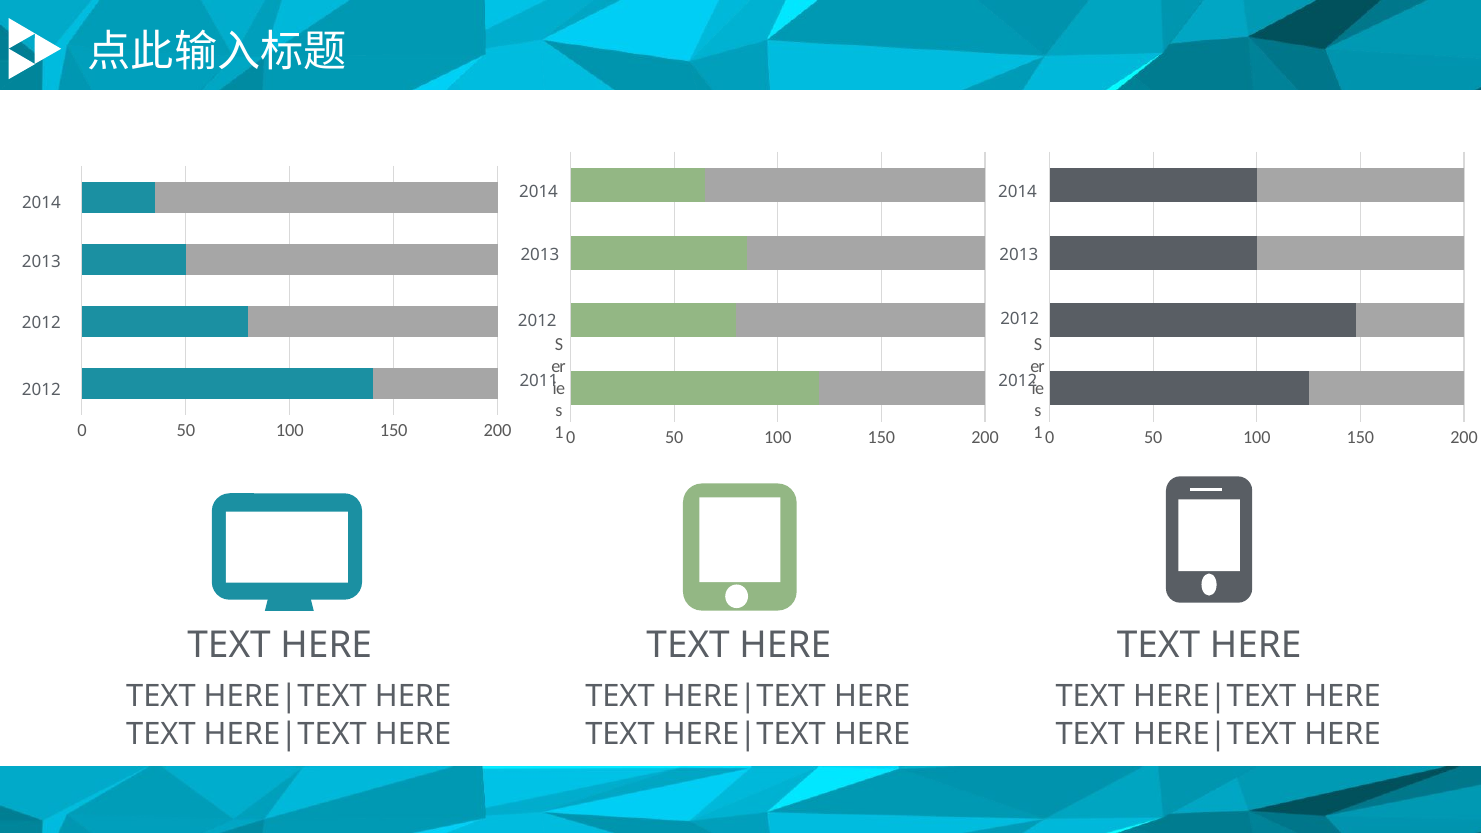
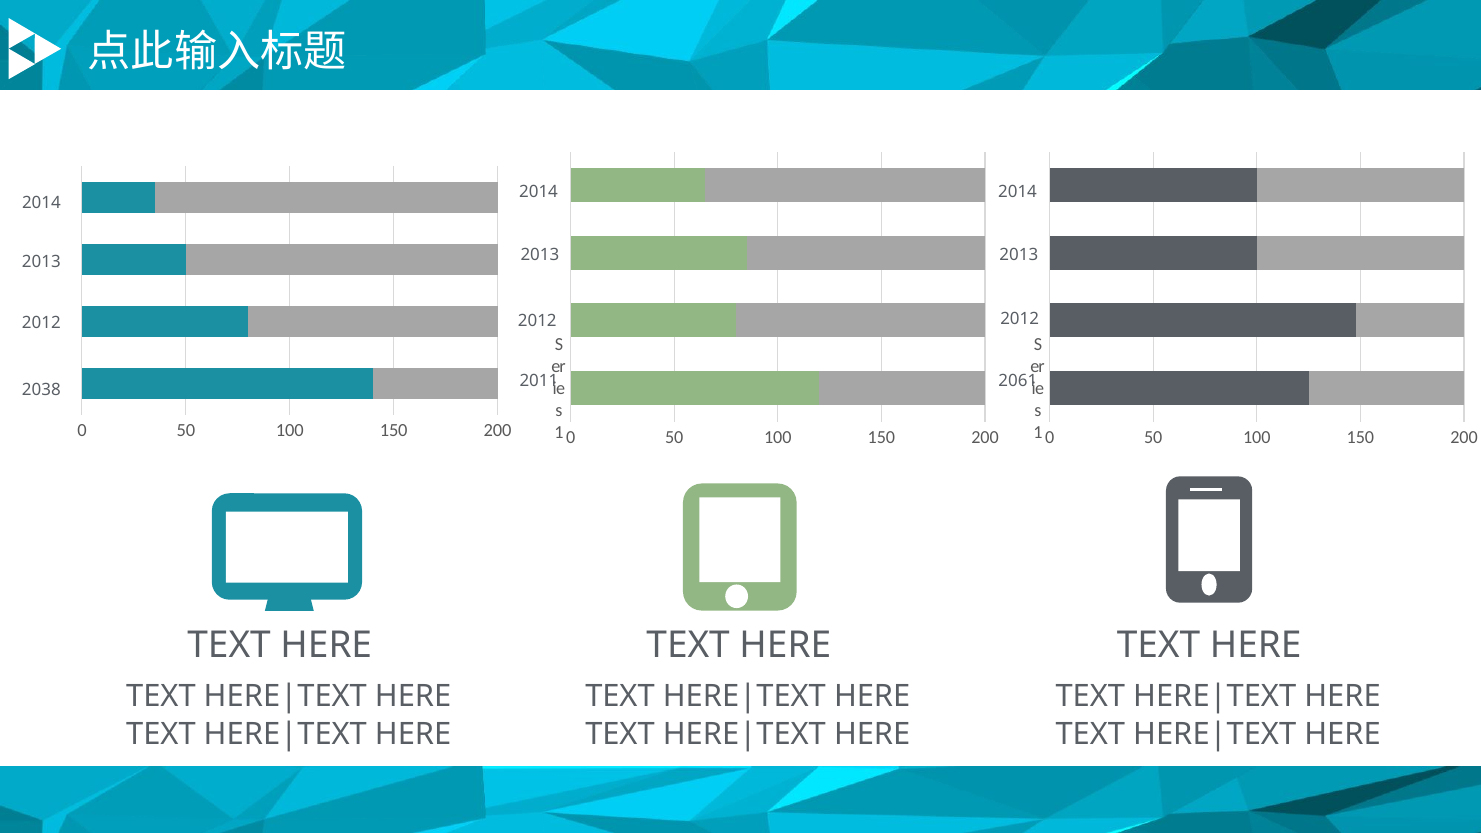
2012 at (1018, 381): 2012 -> 2061
2012 at (41, 390): 2012 -> 2038
